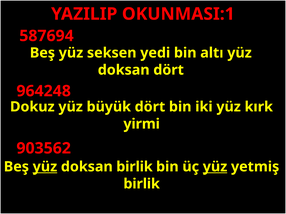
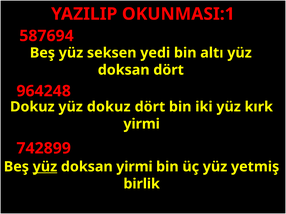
yüz büyük: büyük -> dokuz
903562: 903562 -> 742899
doksan birlik: birlik -> yirmi
yüz at (215, 167) underline: present -> none
